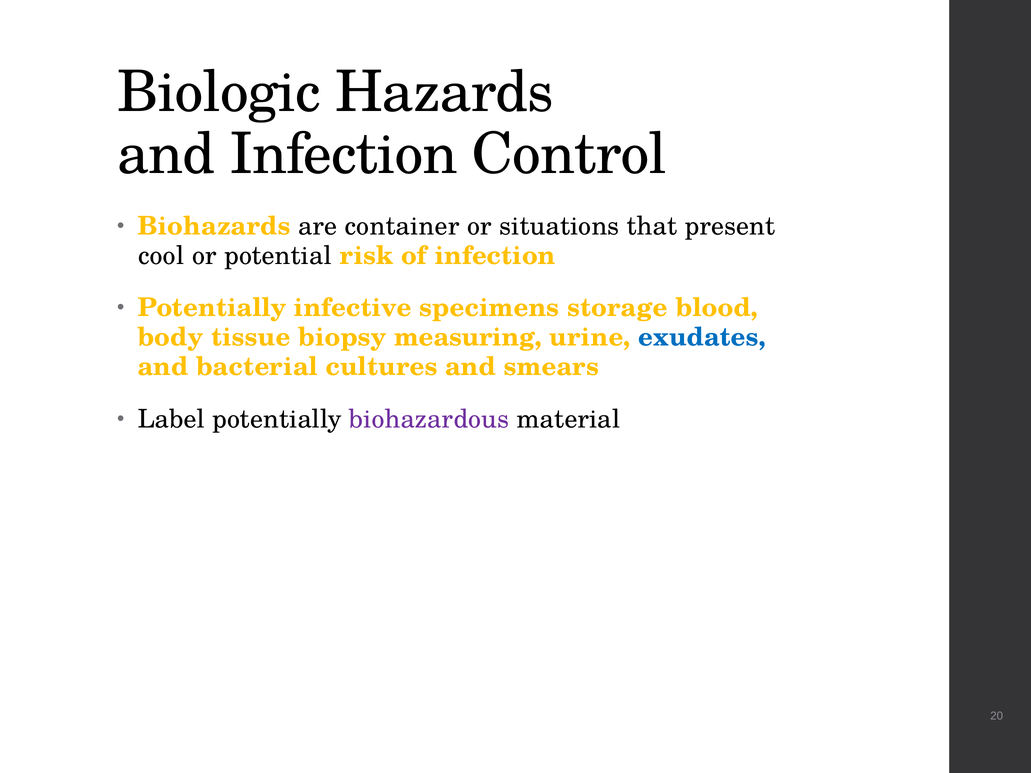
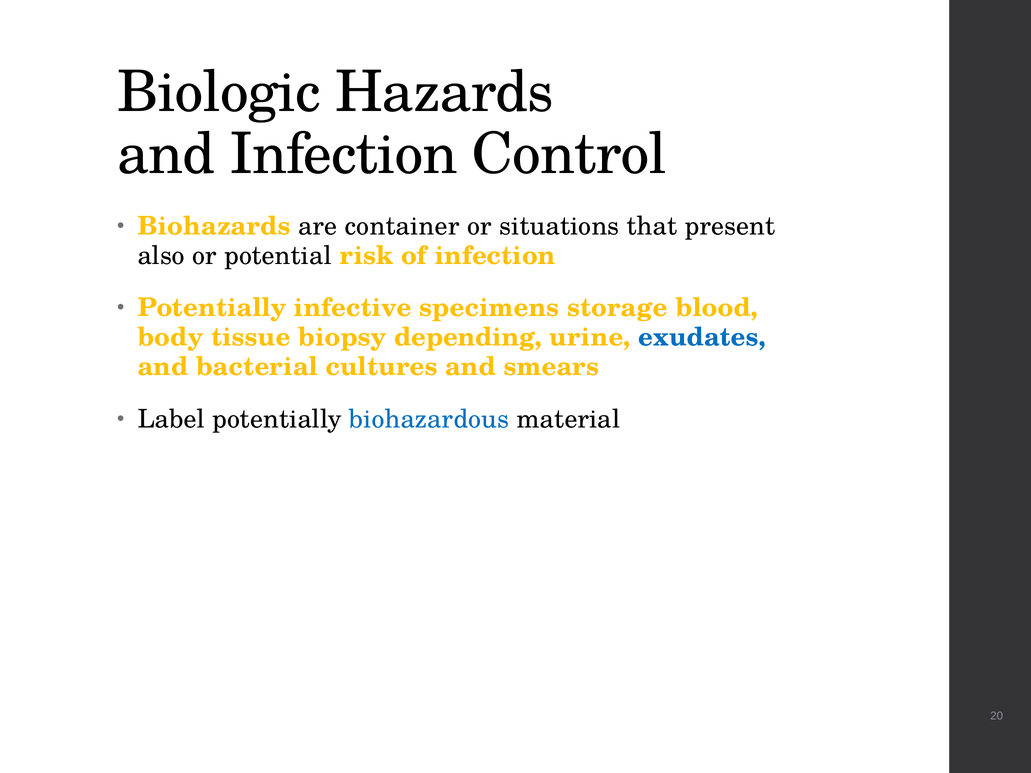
cool: cool -> also
measuring: measuring -> depending
biohazardous colour: purple -> blue
